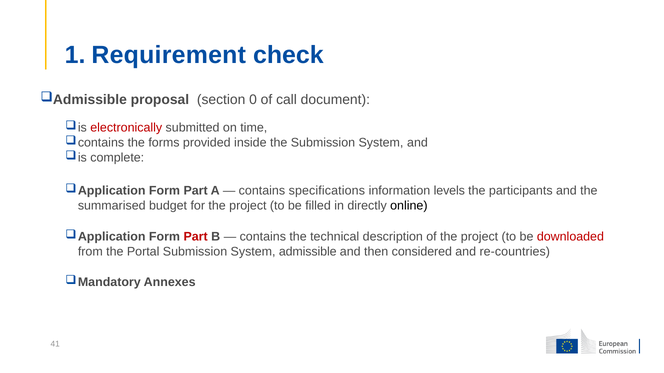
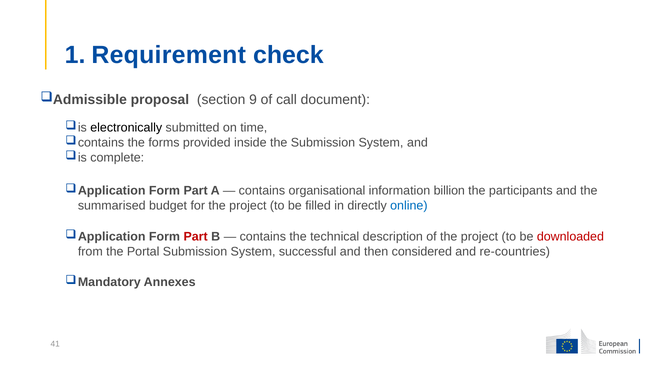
0: 0 -> 9
electronically colour: red -> black
specifications: specifications -> organisational
levels: levels -> billion
online colour: black -> blue
admissible: admissible -> successful
